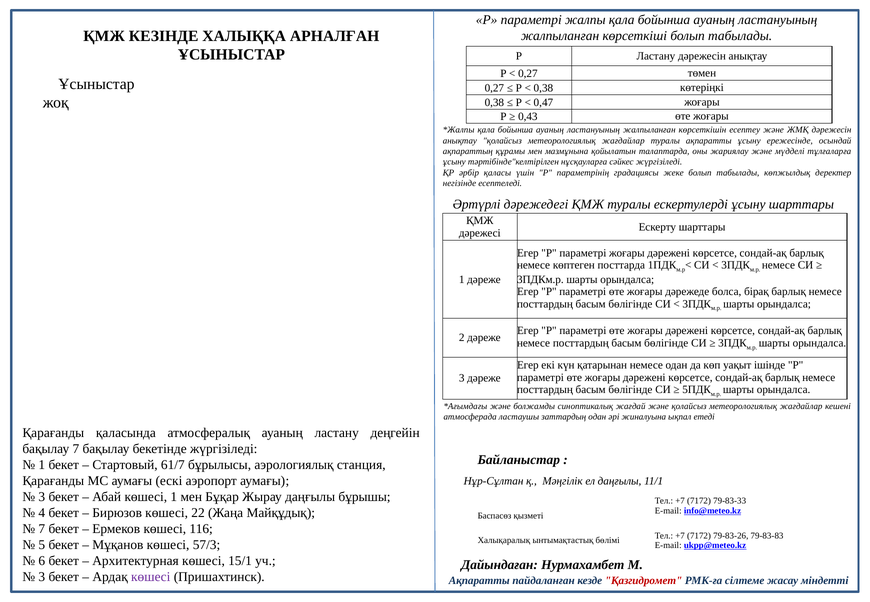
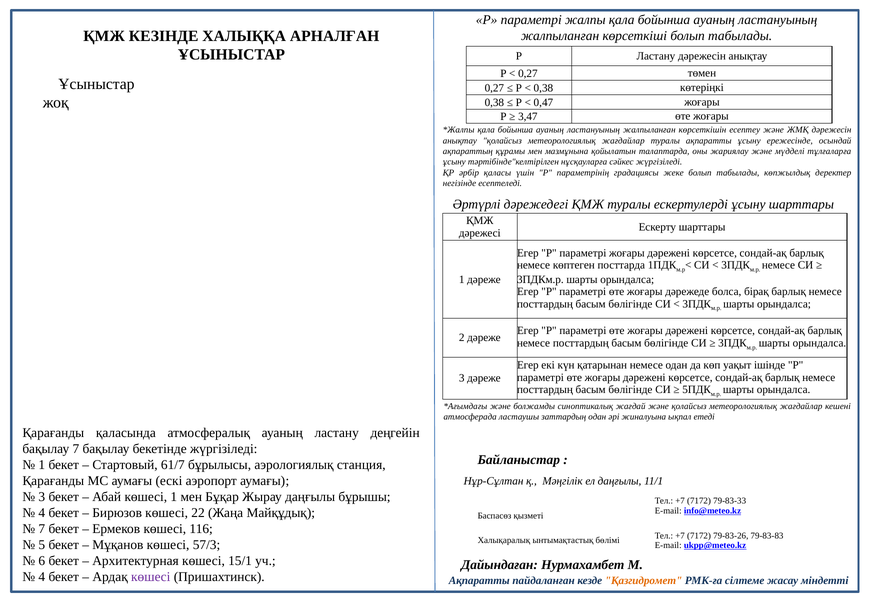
0,43: 0,43 -> 3,47
3 at (42, 577): 3 -> 4
Қазгидромет colour: red -> orange
